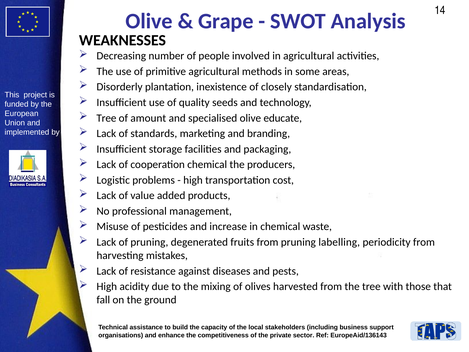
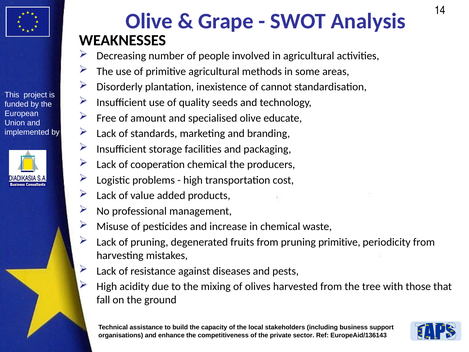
closely: closely -> cannot
Tree at (106, 118): Tree -> Free
pruning labelling: labelling -> primitive
